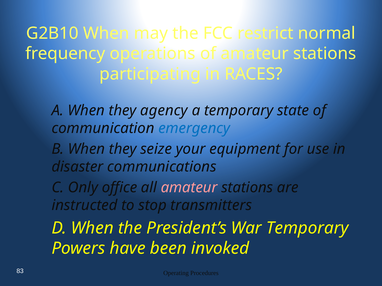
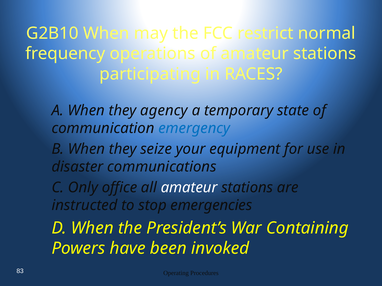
amateur at (189, 188) colour: pink -> white
transmitters: transmitters -> emergencies
War Temporary: Temporary -> Containing
